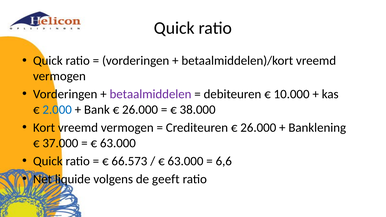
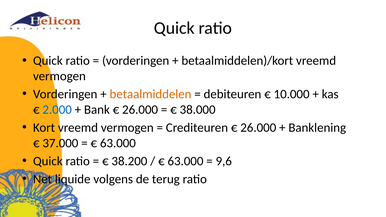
betaalmiddelen colour: purple -> orange
66.573: 66.573 -> 38.200
6,6: 6,6 -> 9,6
geeft: geeft -> terug
